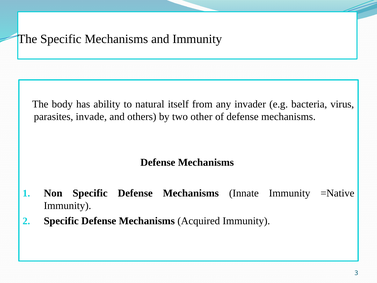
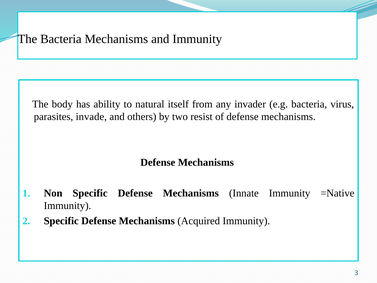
The Specific: Specific -> Bacteria
other: other -> resist
